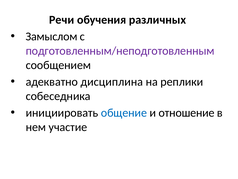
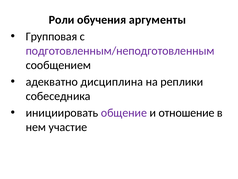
Речи: Речи -> Роли
различных: различных -> аргументы
Замыслом: Замыслом -> Групповая
общение colour: blue -> purple
